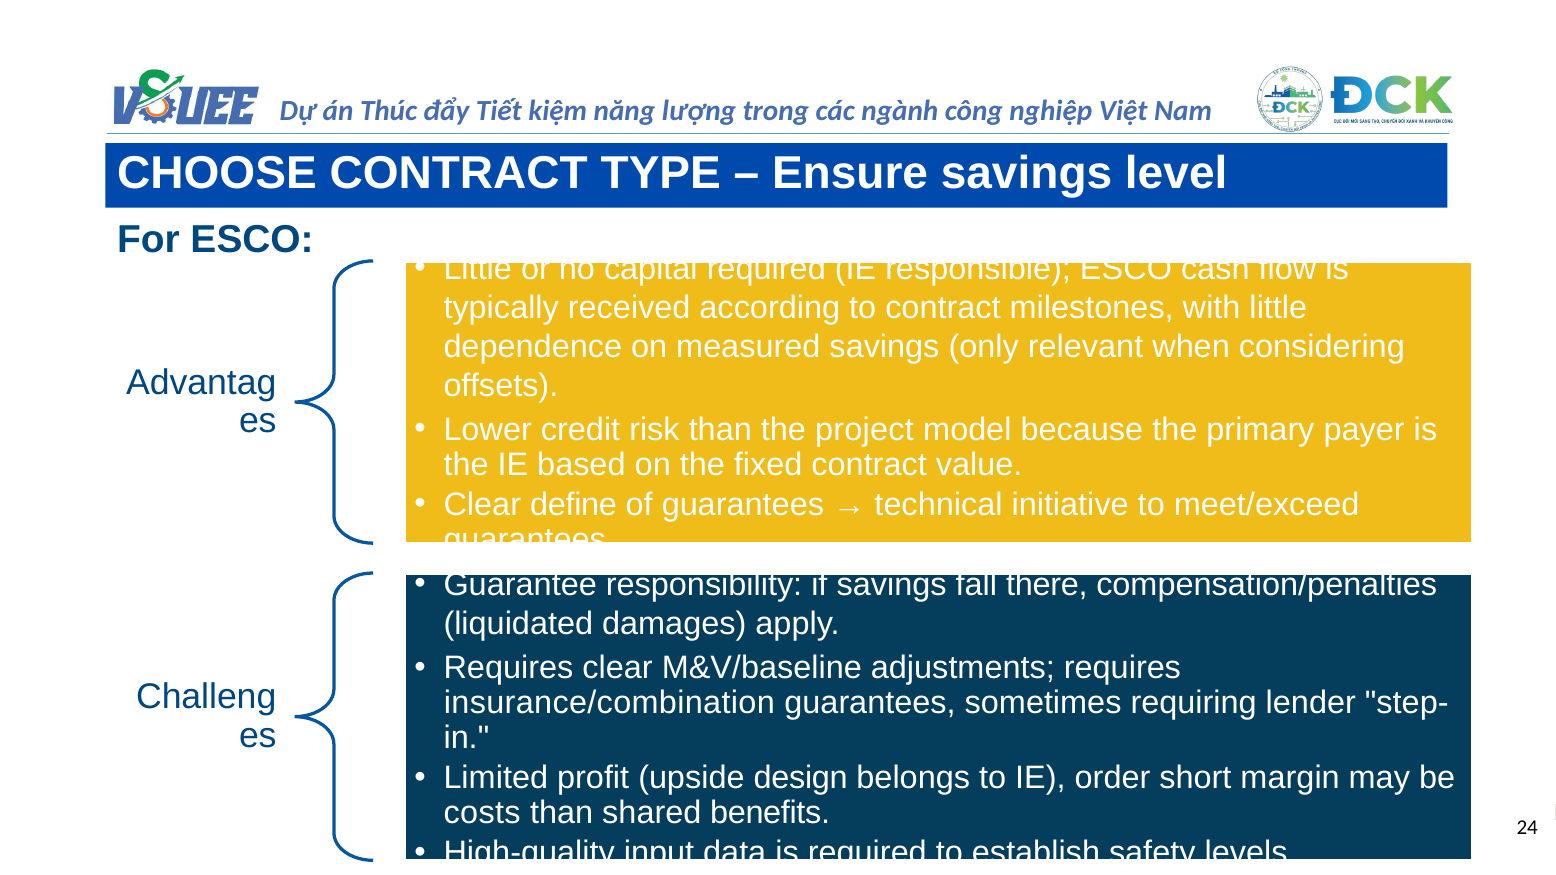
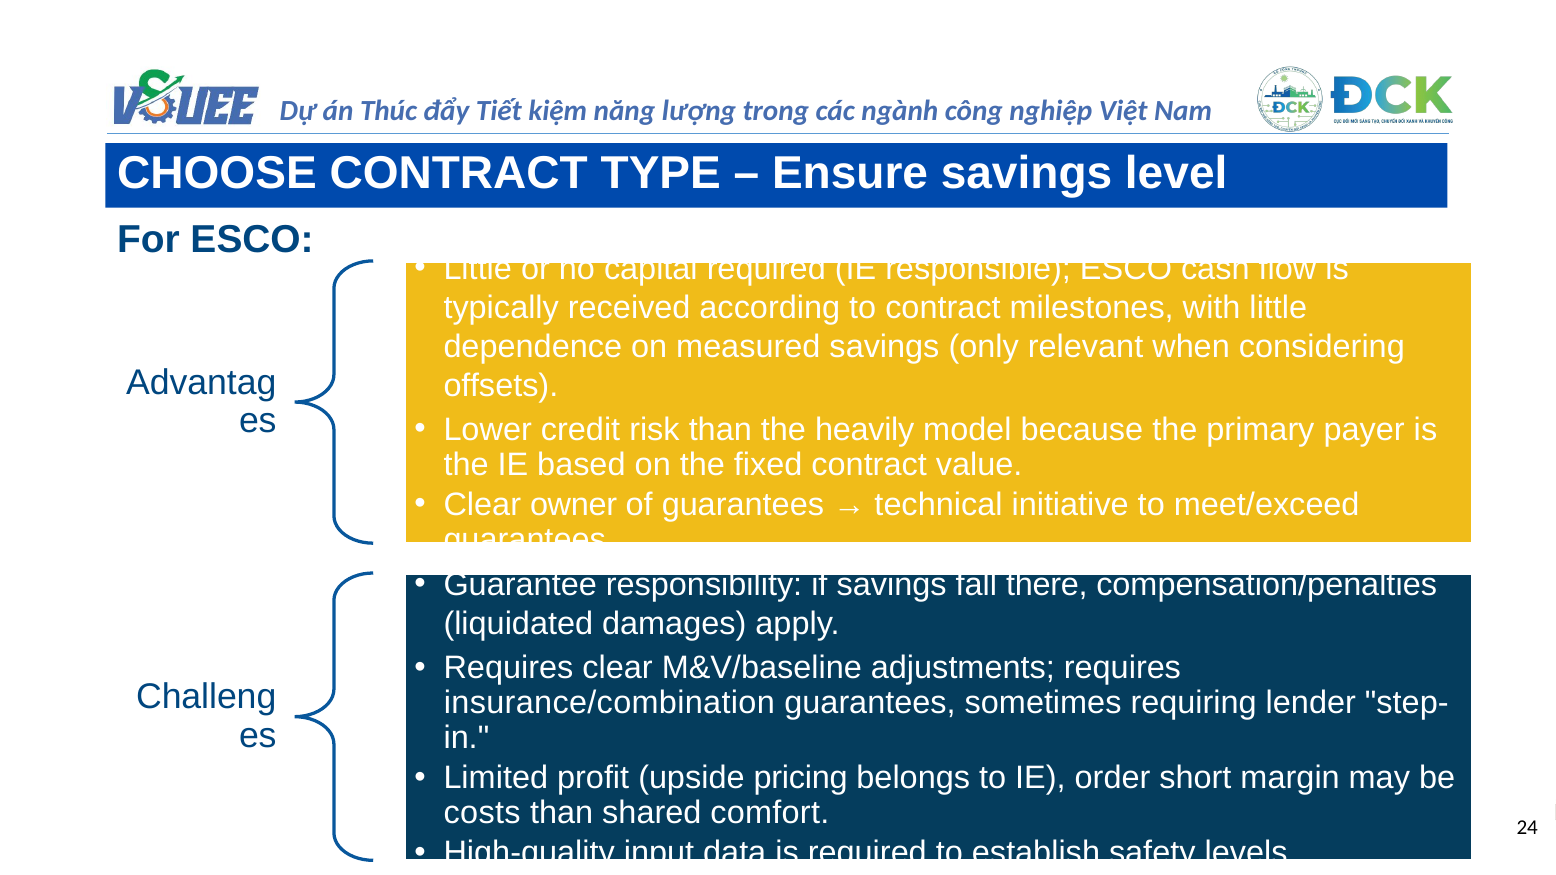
project: project -> heavily
define: define -> owner
design: design -> pricing
benefits: benefits -> comfort
